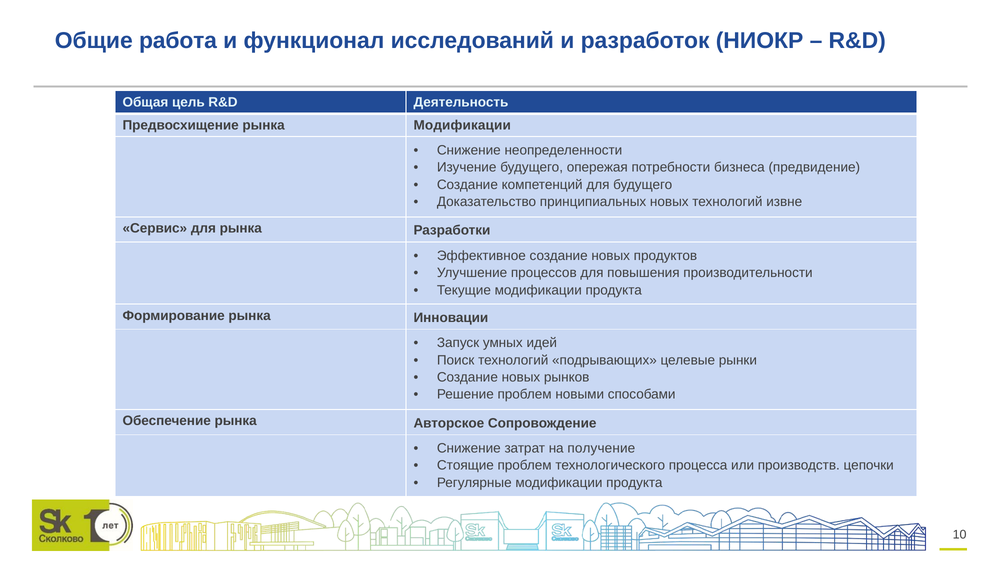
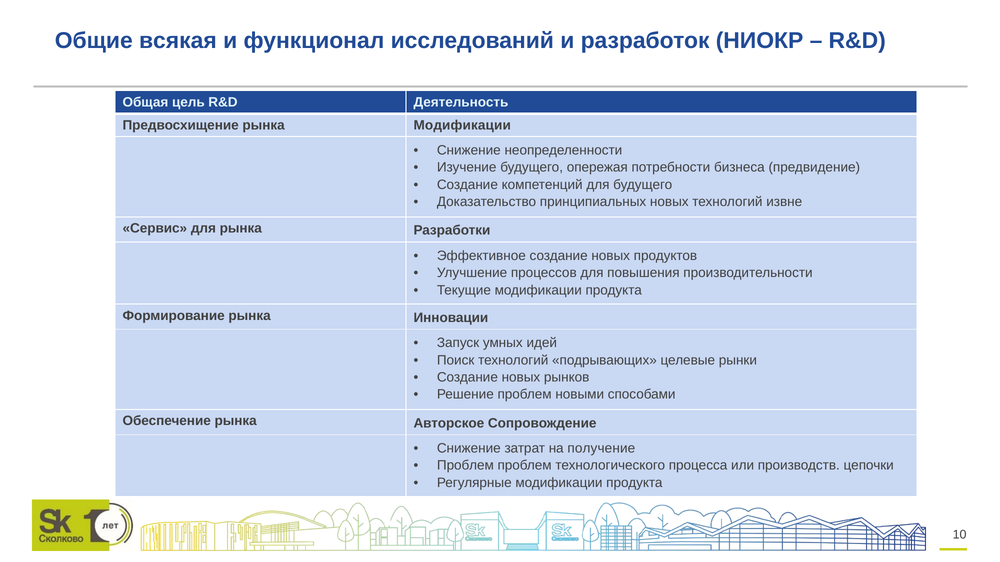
работа: работа -> всякая
Стоящие at (465, 466): Стоящие -> Проблем
